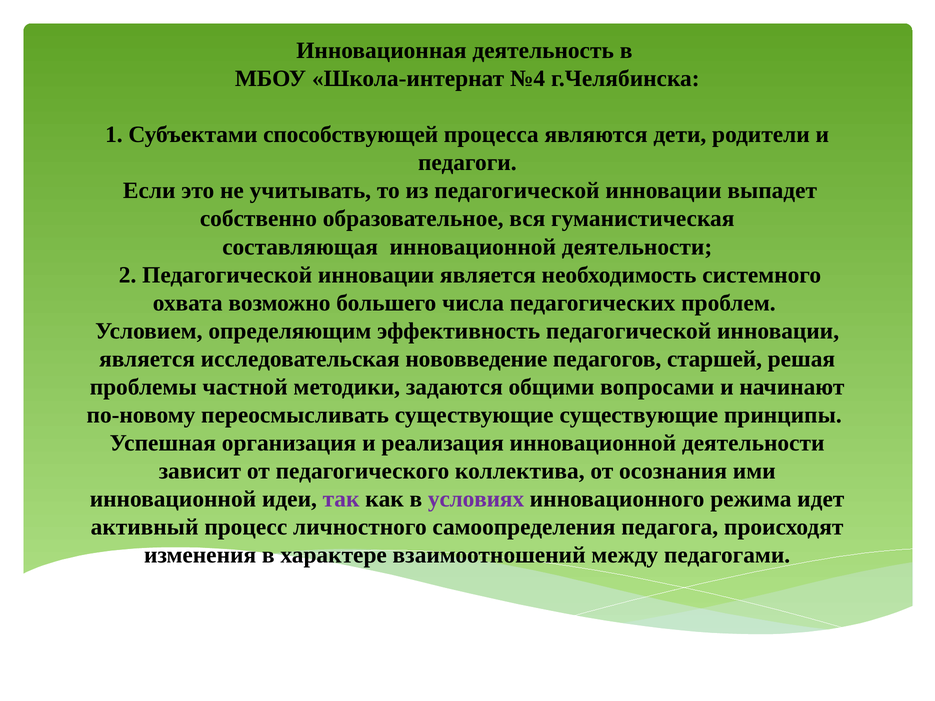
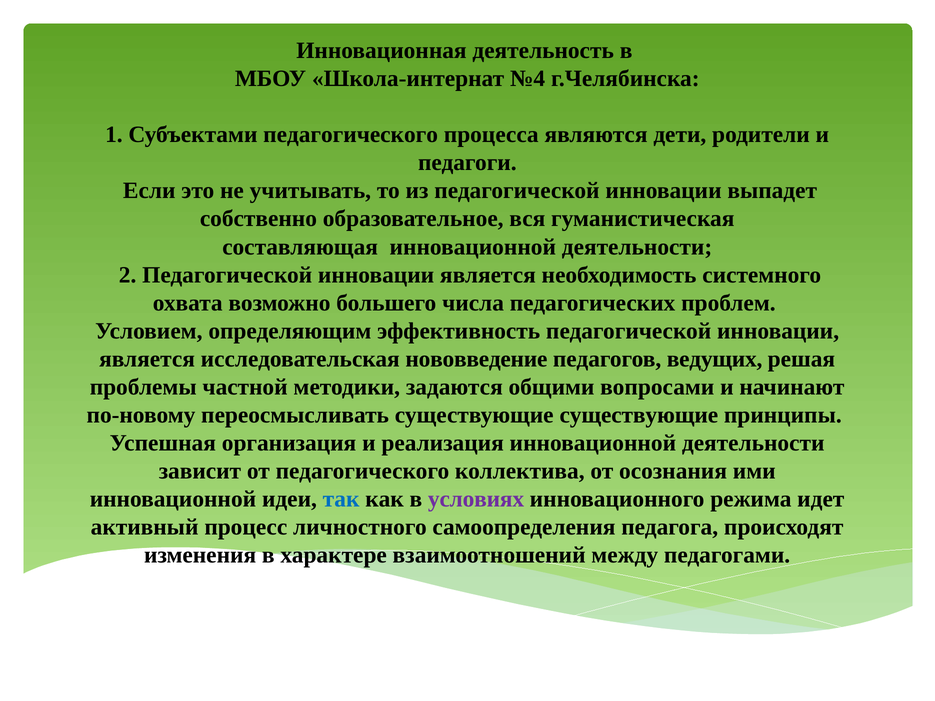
Субъектами способствующей: способствующей -> педагогического
старшей: старшей -> ведущих
так colour: purple -> blue
